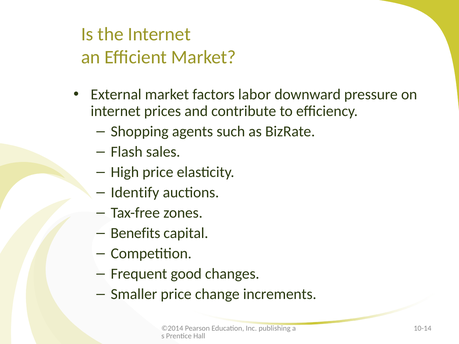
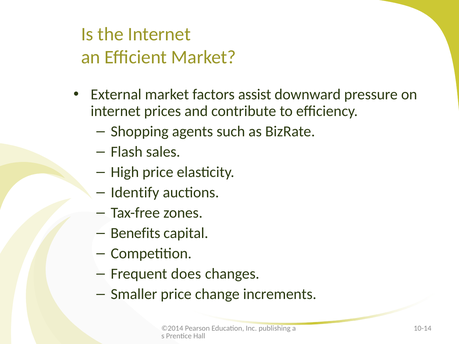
labor: labor -> assist
good: good -> does
